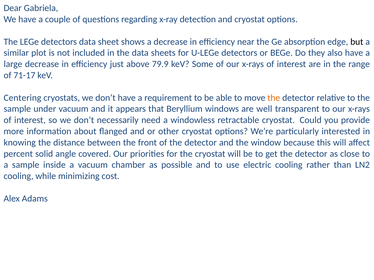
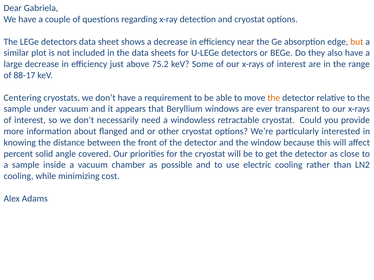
but colour: black -> orange
79.9: 79.9 -> 75.2
71-17: 71-17 -> 88-17
well: well -> ever
